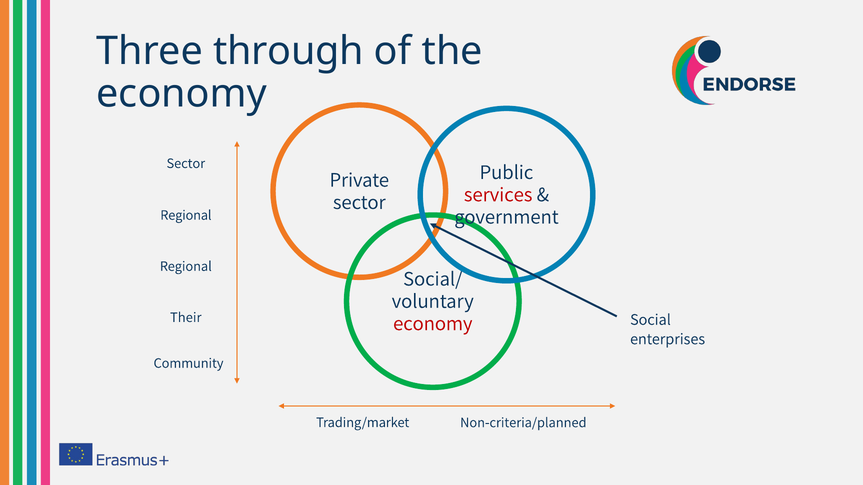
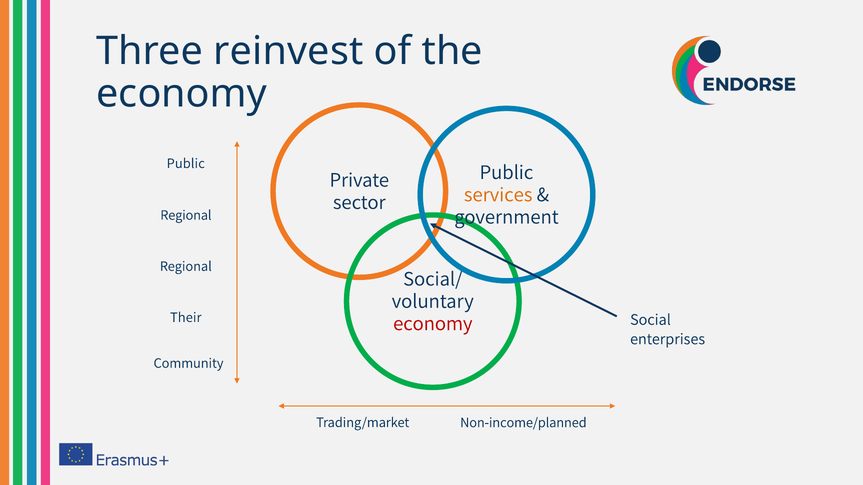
through: through -> reinvest
Sector at (186, 163): Sector -> Public
services colour: red -> orange
Non-criteria/planned: Non-criteria/planned -> Non-income/planned
